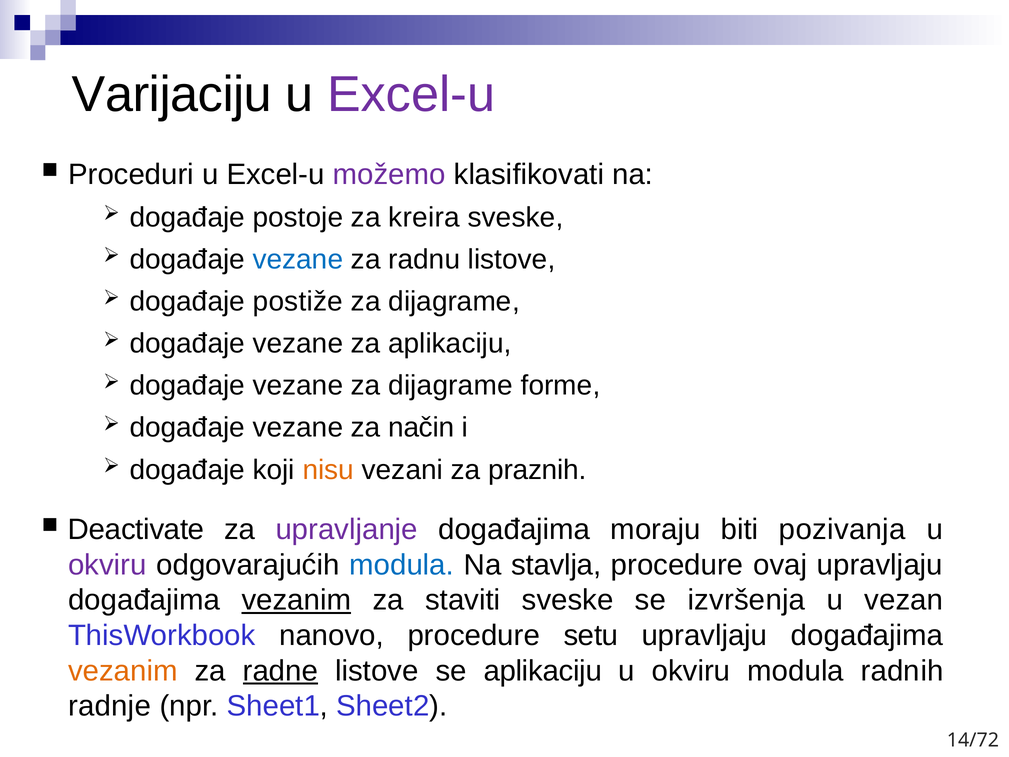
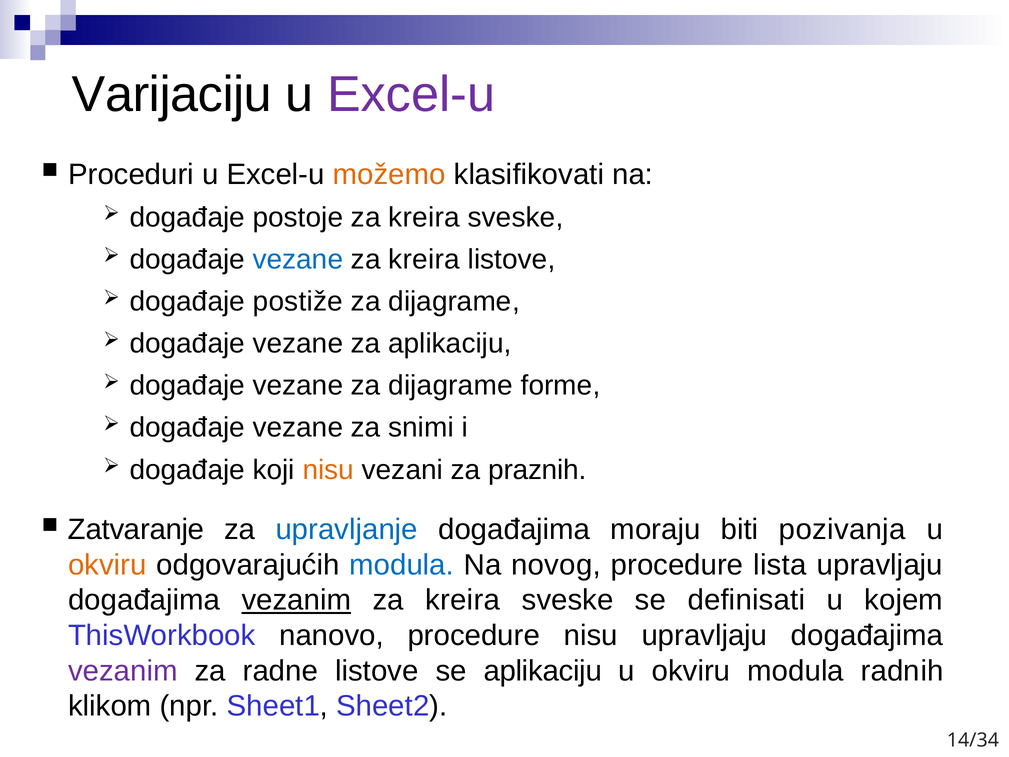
možemo colour: purple -> orange
radnu at (424, 259): radnu -> kreira
način: način -> snimi
Deactivate: Deactivate -> Zatvaranje
upravljanje colour: purple -> blue
okviru at (107, 565) colour: purple -> orange
stavlja: stavlja -> novog
ovaj: ovaj -> lista
staviti at (463, 600): staviti -> kreira
izvršenja: izvršenja -> definisati
vezan: vezan -> kojem
procedure setu: setu -> nisu
vezanim at (123, 671) colour: orange -> purple
radne underline: present -> none
radnje: radnje -> klikom
14/72: 14/72 -> 14/34
